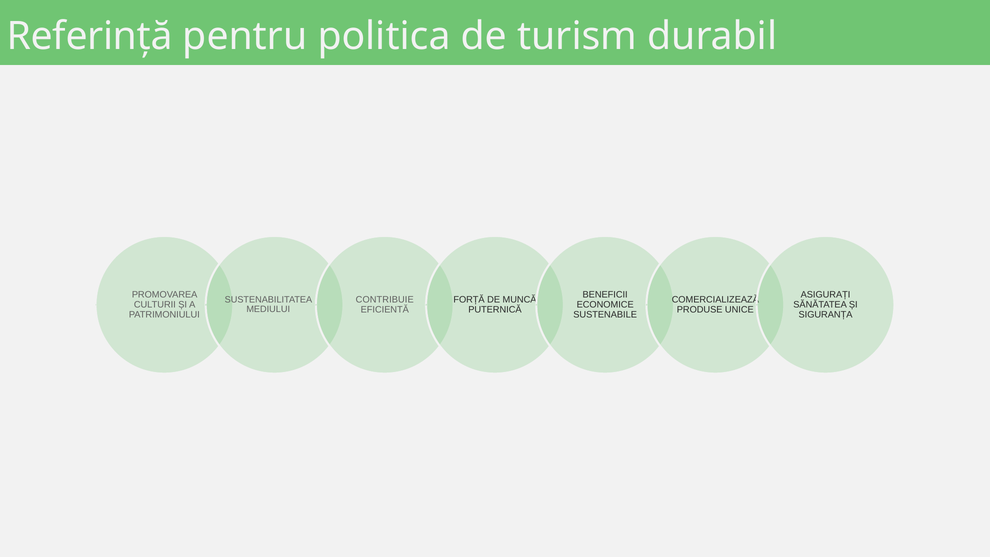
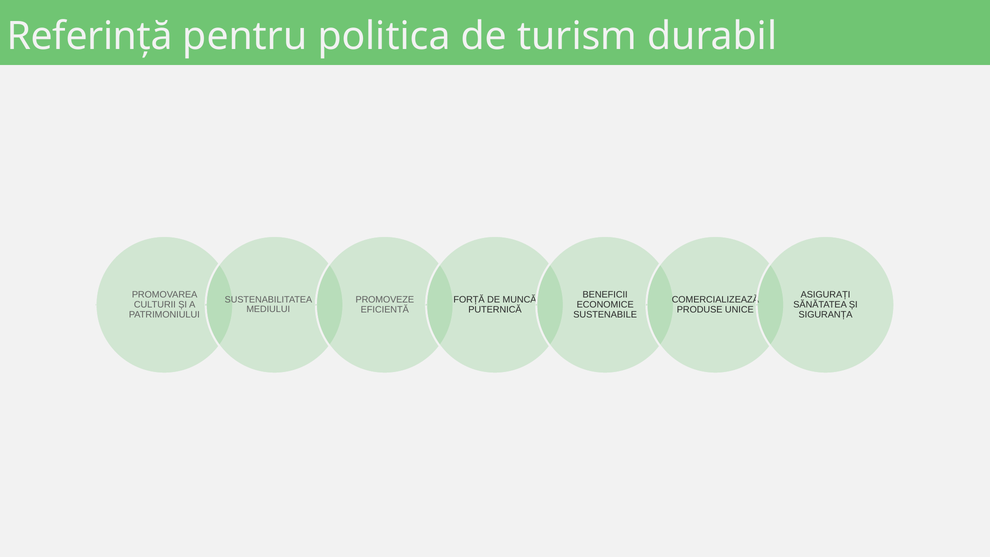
CONTRIBUIE: CONTRIBUIE -> PROMOVEZE
